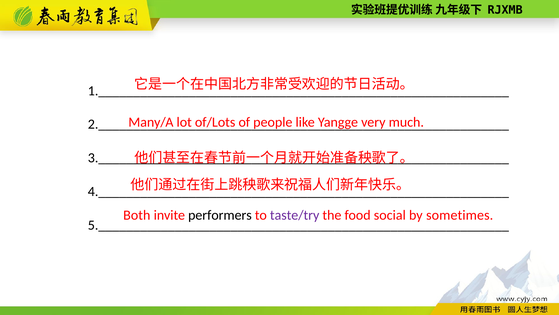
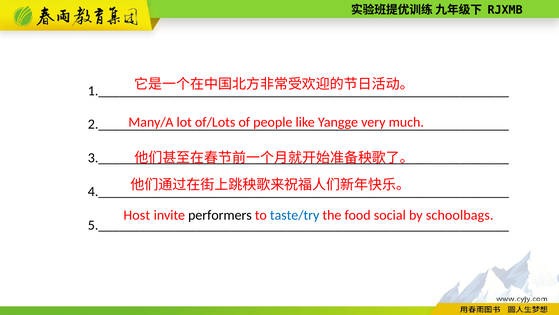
Both: Both -> Host
taste/try colour: purple -> blue
sometimes: sometimes -> schoolbags
